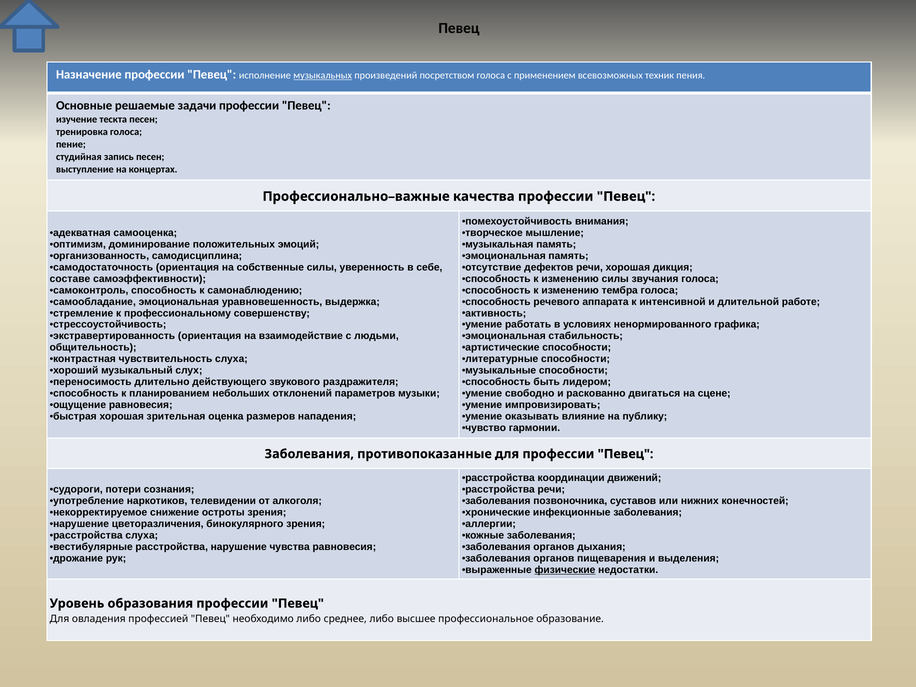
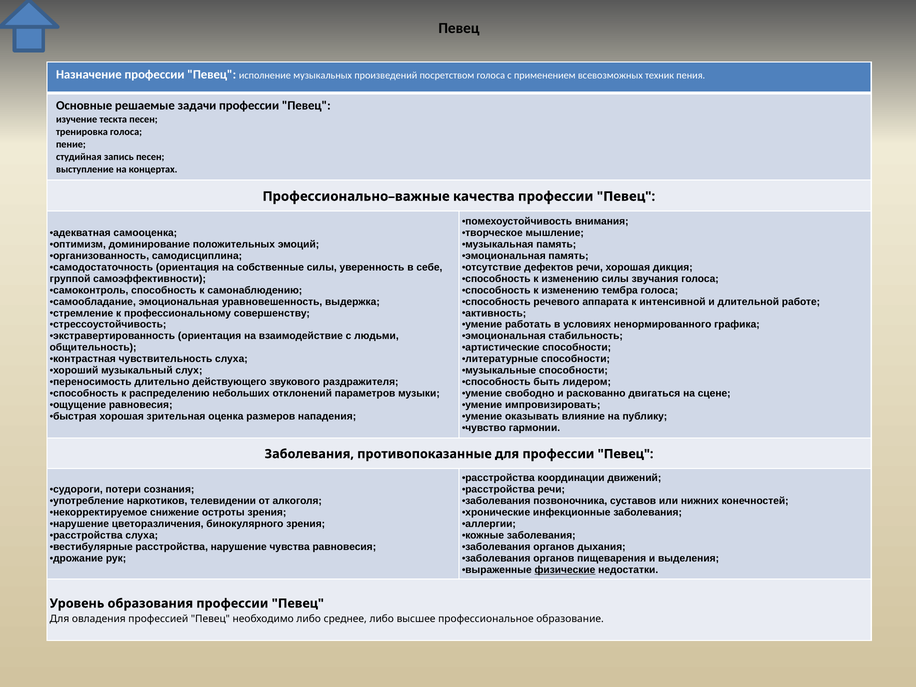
музыкальных underline: present -> none
составе: составе -> группой
планированием: планированием -> распределению
